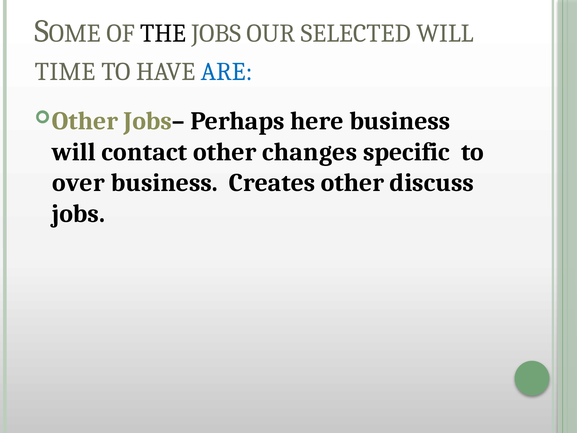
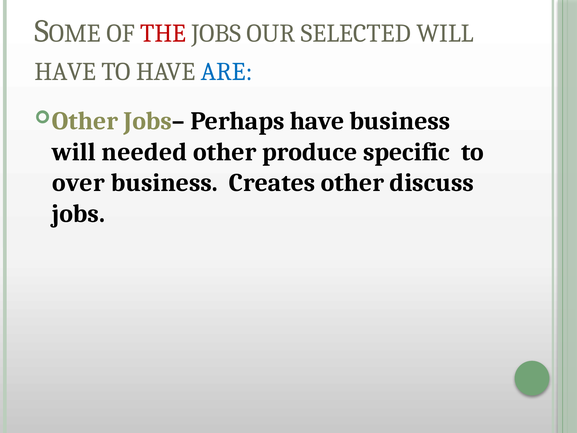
THE colour: black -> red
TIME at (65, 72): TIME -> HAVE
Perhaps here: here -> have
contact: contact -> needed
changes: changes -> produce
